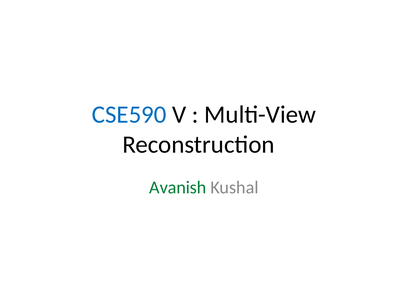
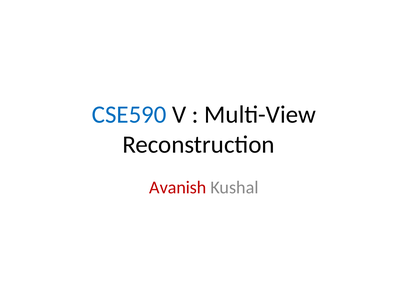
Avanish colour: green -> red
